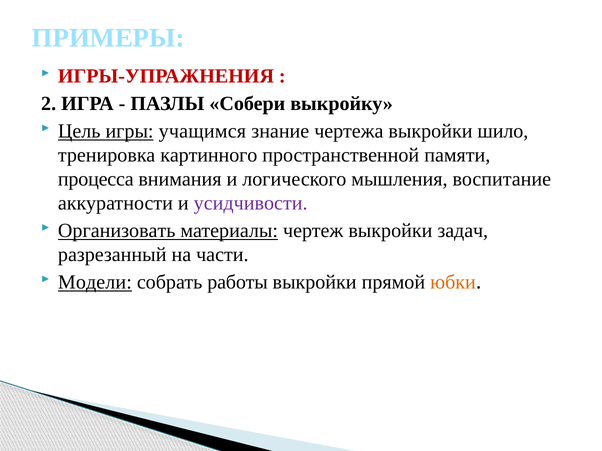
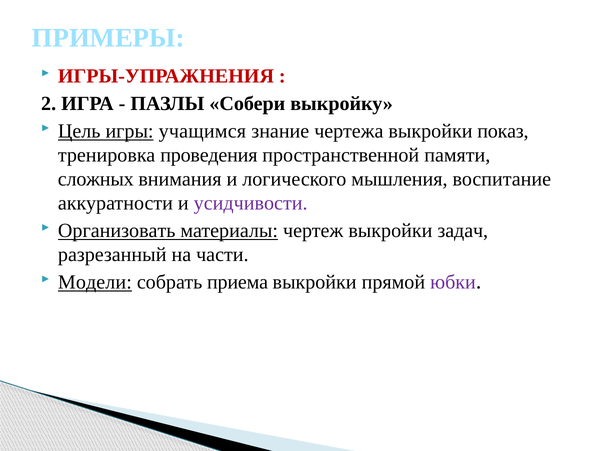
шило: шило -> показ
картинного: картинного -> проведения
процесса: процесса -> сложных
работы: работы -> приема
юбки colour: orange -> purple
